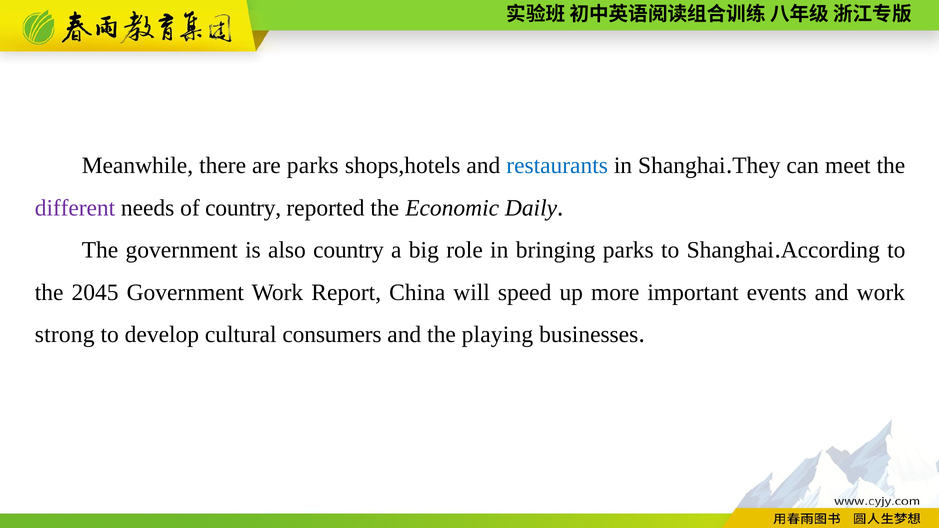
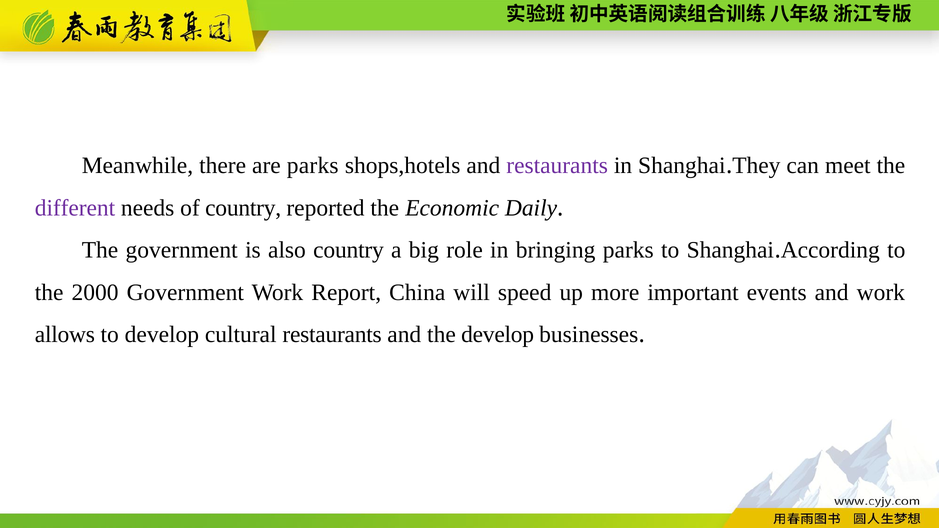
restaurants at (557, 166) colour: blue -> purple
2045: 2045 -> 2000
strong: strong -> allows
cultural consumers: consumers -> restaurants
the playing: playing -> develop
